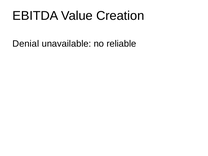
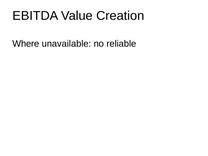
Denial: Denial -> Where
